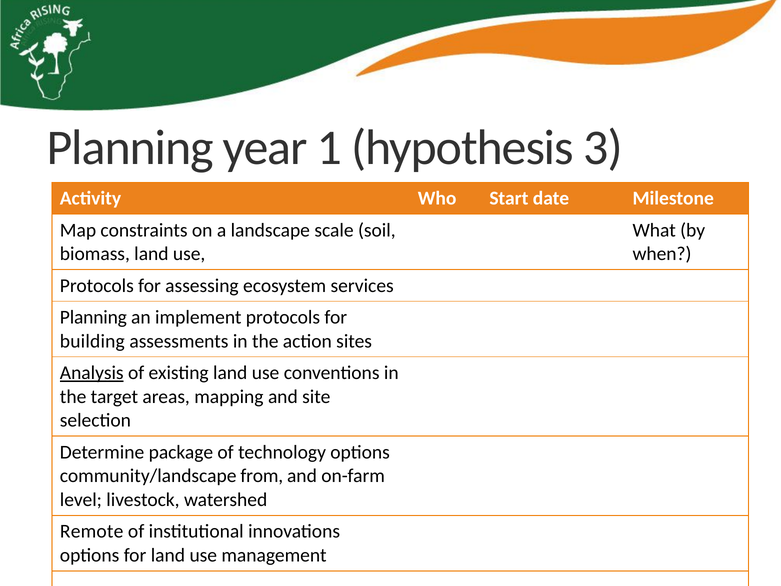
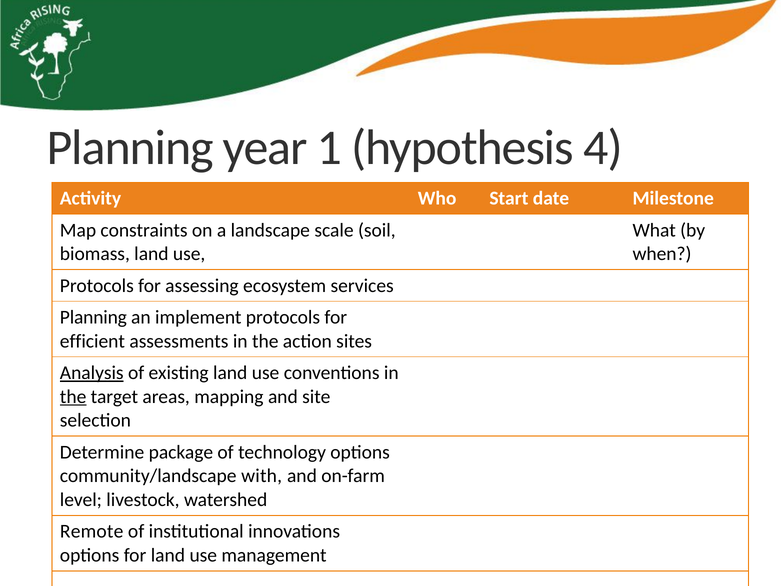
3: 3 -> 4
building: building -> efficient
the at (73, 396) underline: none -> present
from: from -> with
